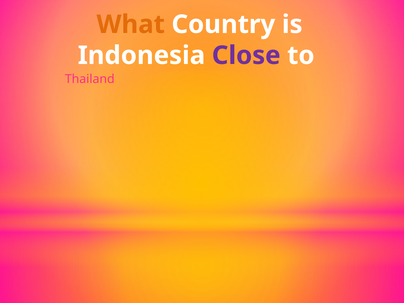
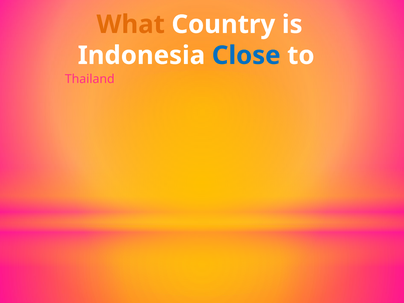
Close colour: purple -> blue
